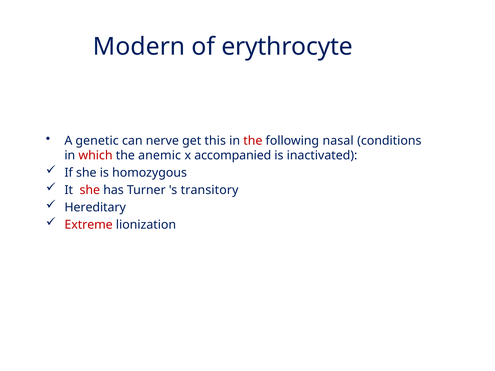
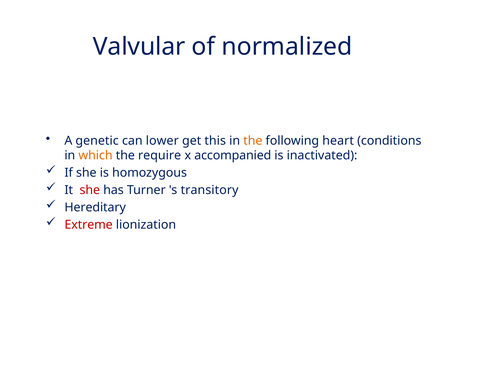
Modern: Modern -> Valvular
erythrocyte: erythrocyte -> normalized
nerve: nerve -> lower
the at (253, 141) colour: red -> orange
nasal: nasal -> heart
which colour: red -> orange
anemic: anemic -> require
